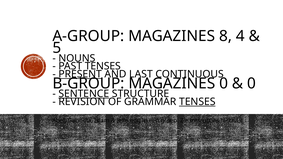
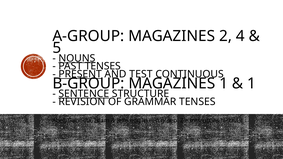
8: 8 -> 2
NOUNS underline: none -> present
LAST: LAST -> TEST
MAGAZINES 0: 0 -> 1
0 at (252, 84): 0 -> 1
TENSES at (197, 102) underline: present -> none
